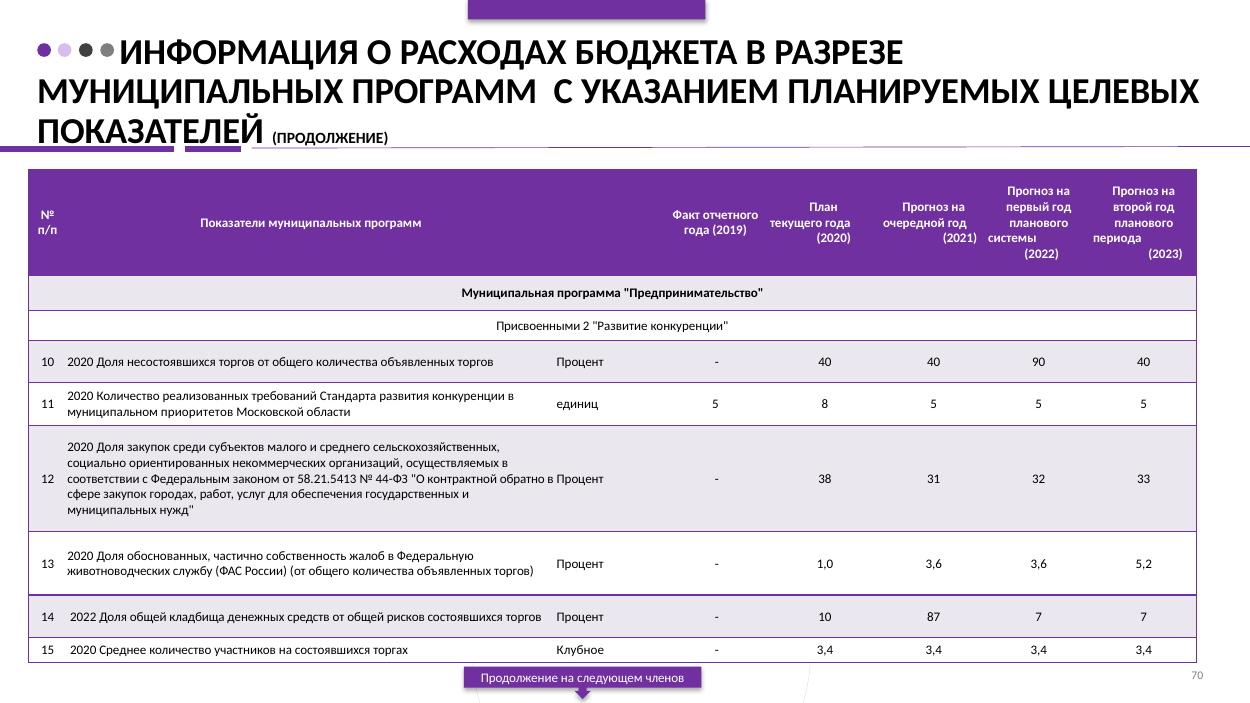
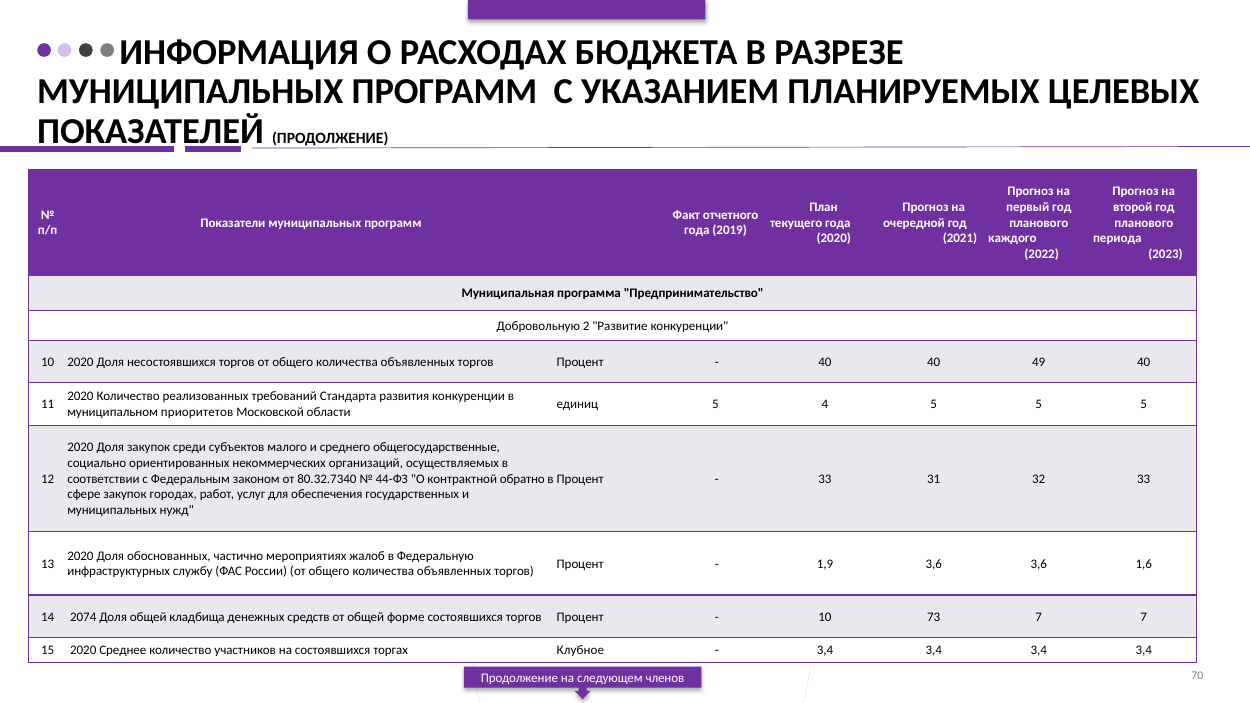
системы: системы -> каждого
Присвоенными: Присвоенными -> Добровольную
90: 90 -> 49
8: 8 -> 4
сельскохозяйственных: сельскохозяйственных -> общегосударственные
58.21.5413: 58.21.5413 -> 80.32.7340
38 at (825, 479): 38 -> 33
собственность: собственность -> мероприятиях
1,0: 1,0 -> 1,9
5,2: 5,2 -> 1,6
животноводческих: животноводческих -> инфраструктурных
14 2022: 2022 -> 2074
рисков: рисков -> форме
87: 87 -> 73
